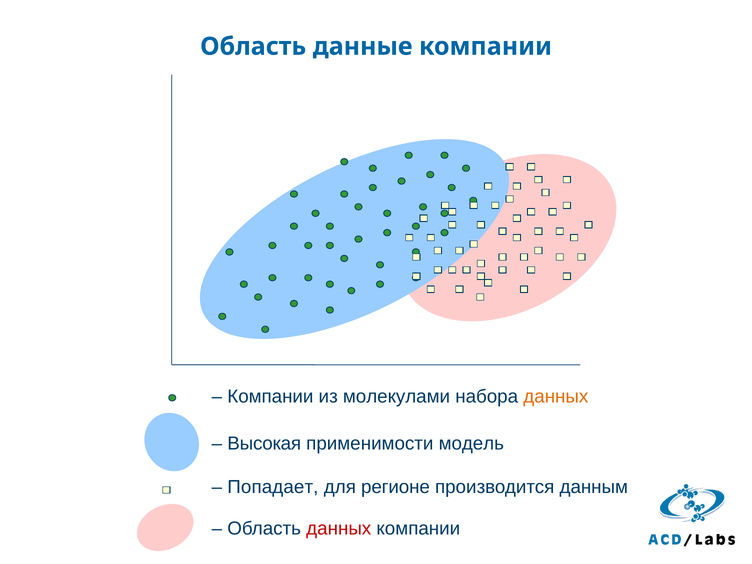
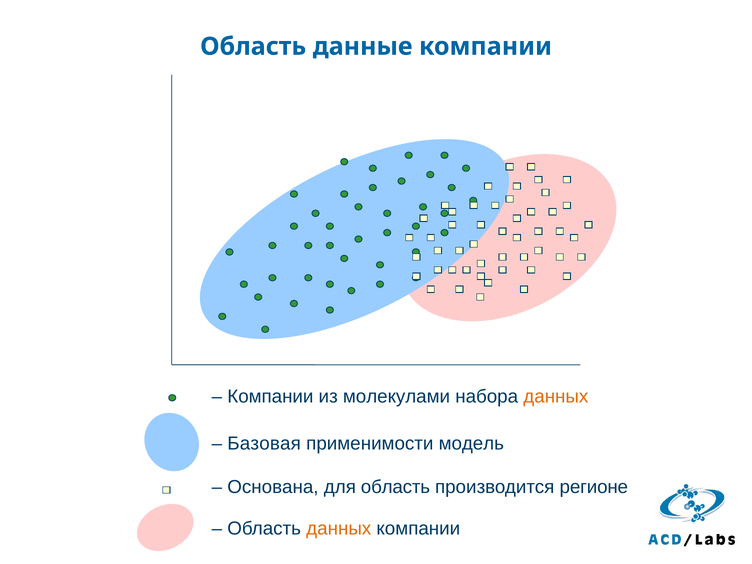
Высокая: Высокая -> Базовая
Попадает: Попадает -> Основана
для регионе: регионе -> область
данным: данным -> регионе
данных at (339, 528) colour: red -> orange
